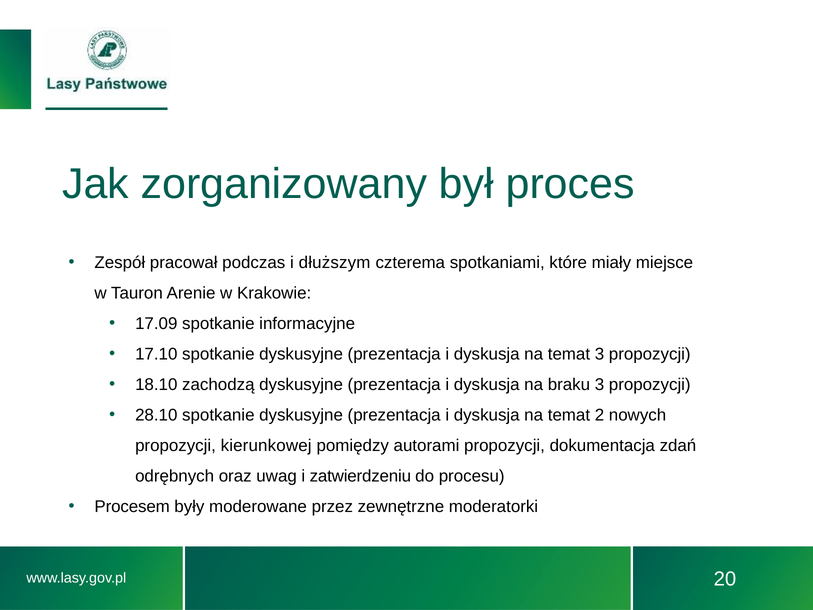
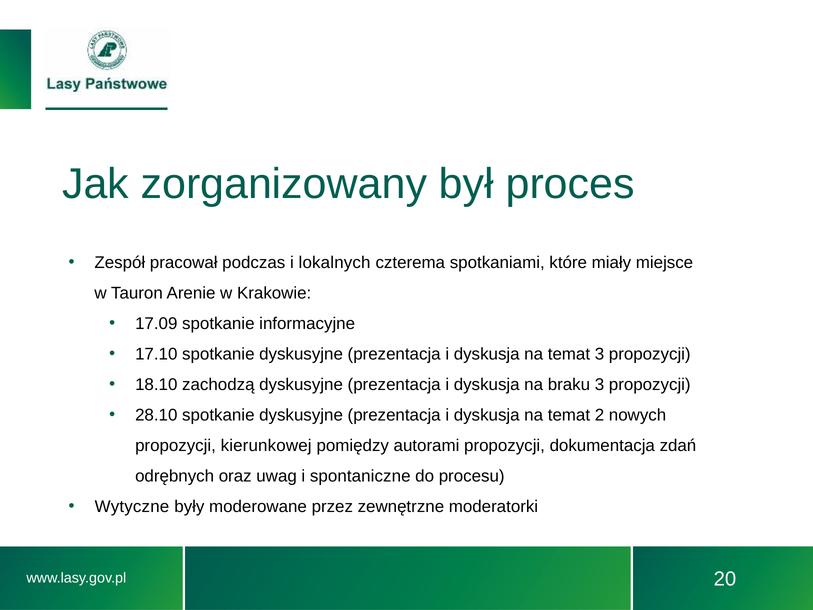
dłuższym: dłuższym -> lokalnych
zatwierdzeniu: zatwierdzeniu -> spontaniczne
Procesem: Procesem -> Wytyczne
